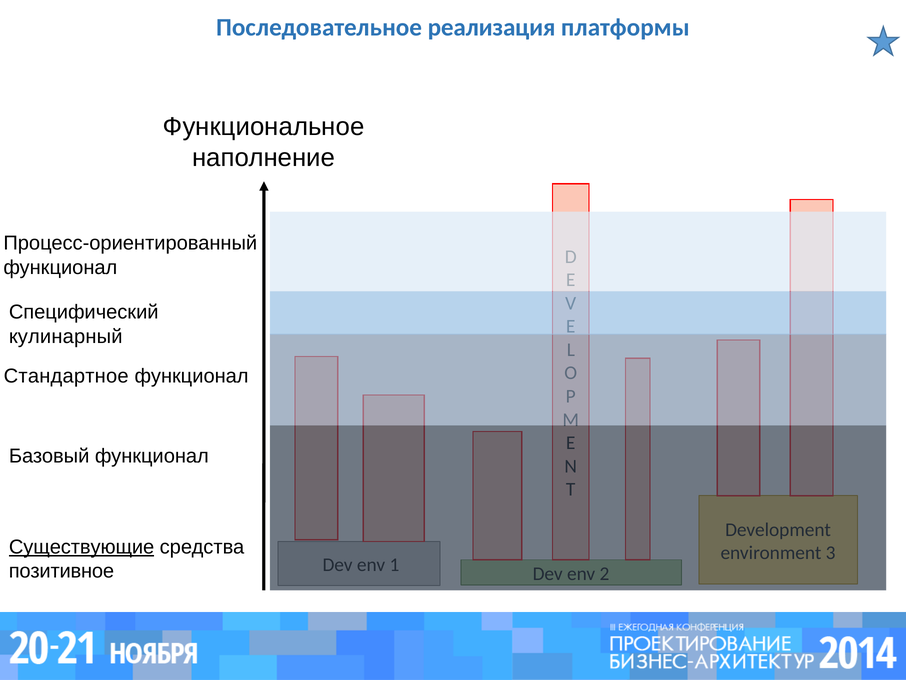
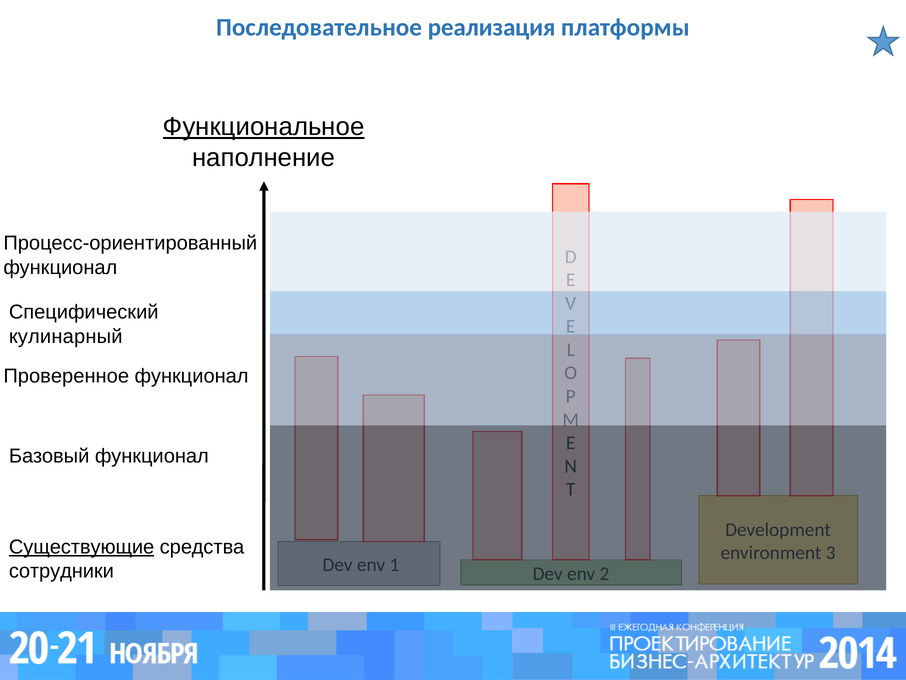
Функциональное underline: none -> present
Стандартное: Стандартное -> Проверенное
позитивное: позитивное -> сотрудники
